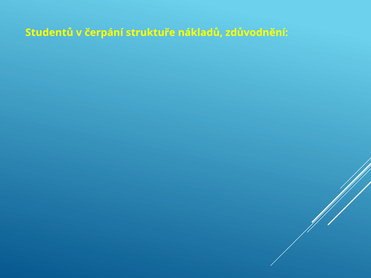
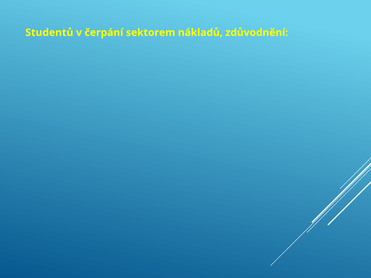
struktuře: struktuře -> sektorem
